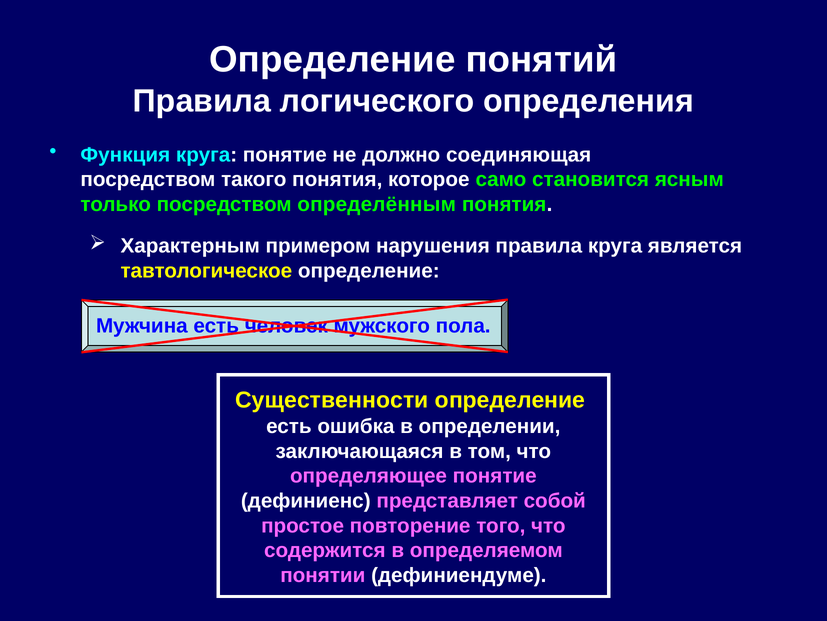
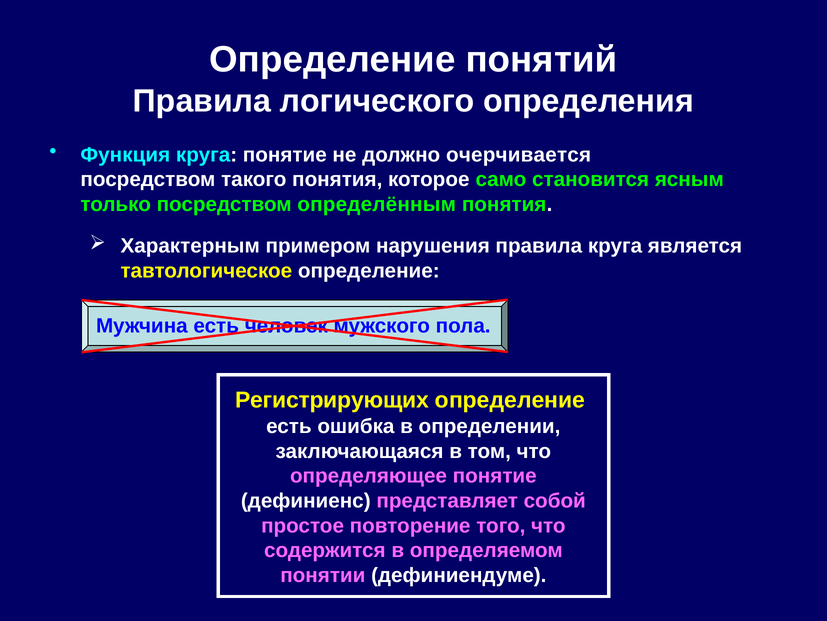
соединяющая: соединяющая -> очерчивается
Существенности: Существенности -> Регистрирующих
